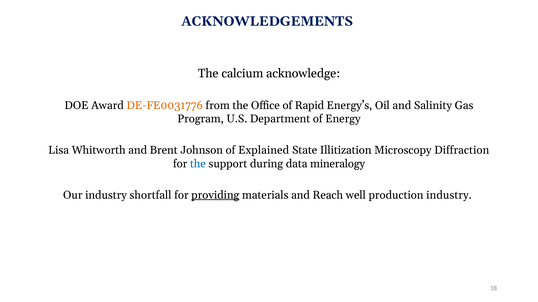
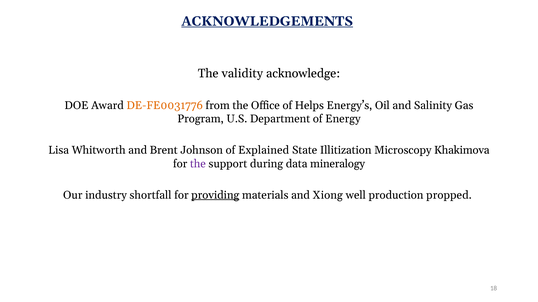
ACKNOWLEDGEMENTS underline: none -> present
calcium: calcium -> validity
Rapid: Rapid -> Helps
Diffraction: Diffraction -> Khakimova
the at (198, 164) colour: blue -> purple
Reach: Reach -> Xiong
production industry: industry -> propped
